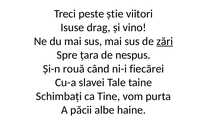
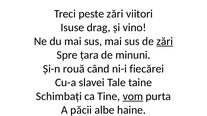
peste știe: știe -> zări
nespus: nespus -> minuni
vom underline: none -> present
